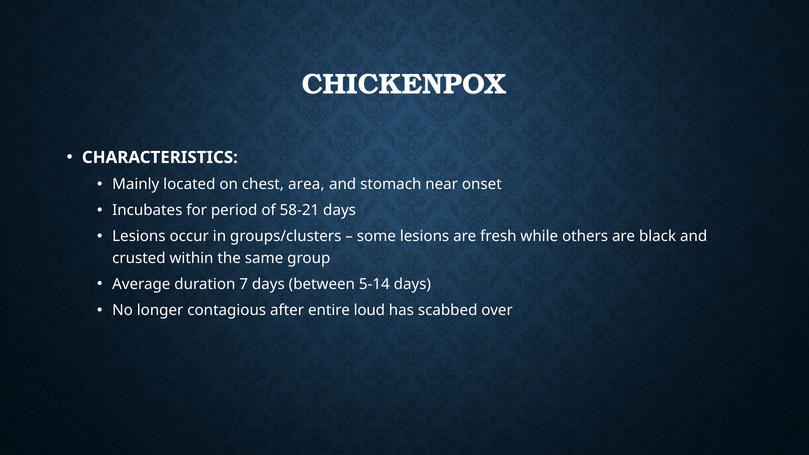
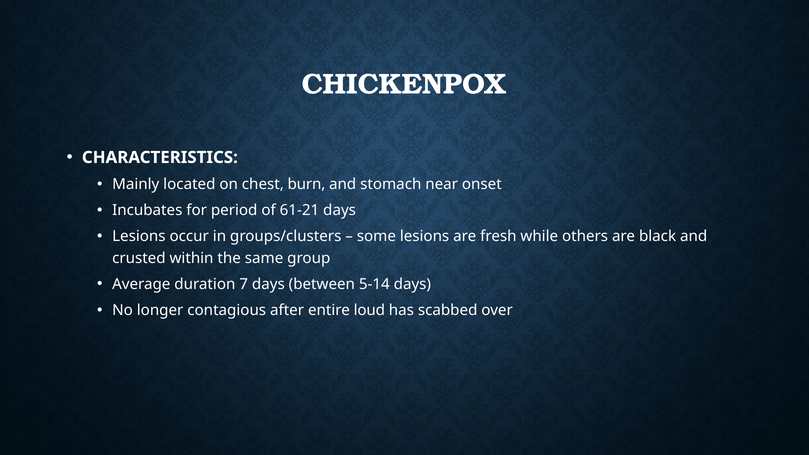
area: area -> burn
58-21: 58-21 -> 61-21
